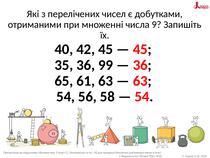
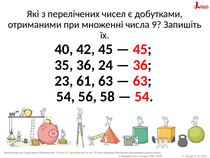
99: 99 -> 24
65: 65 -> 23
